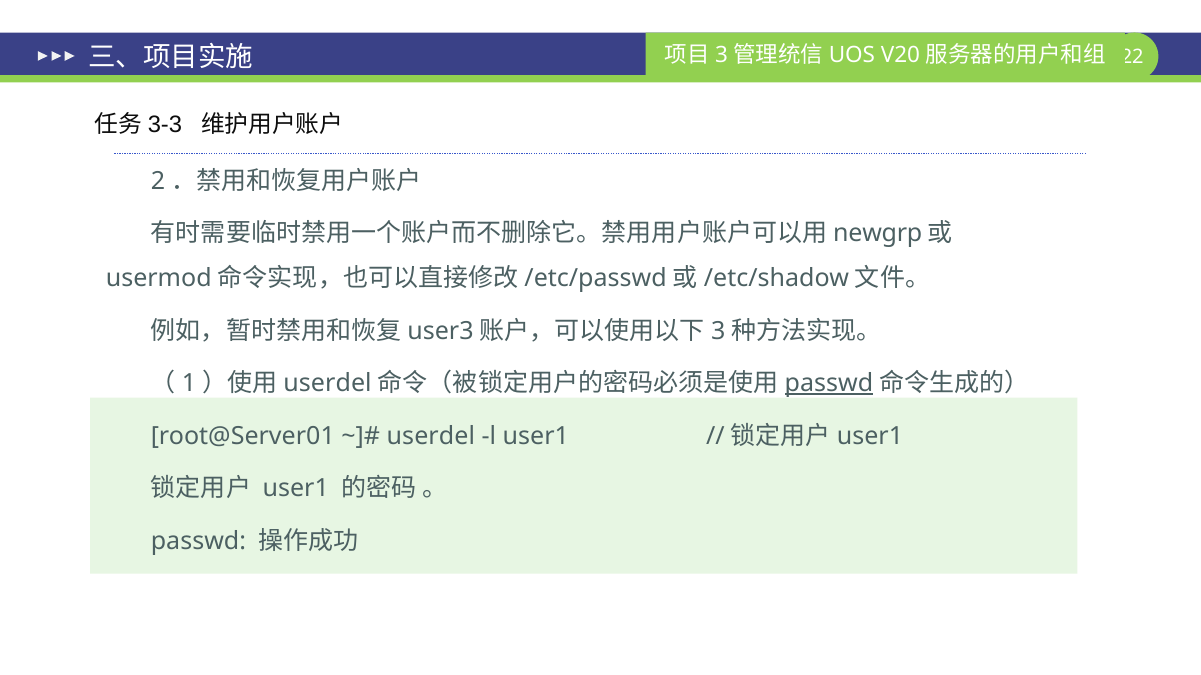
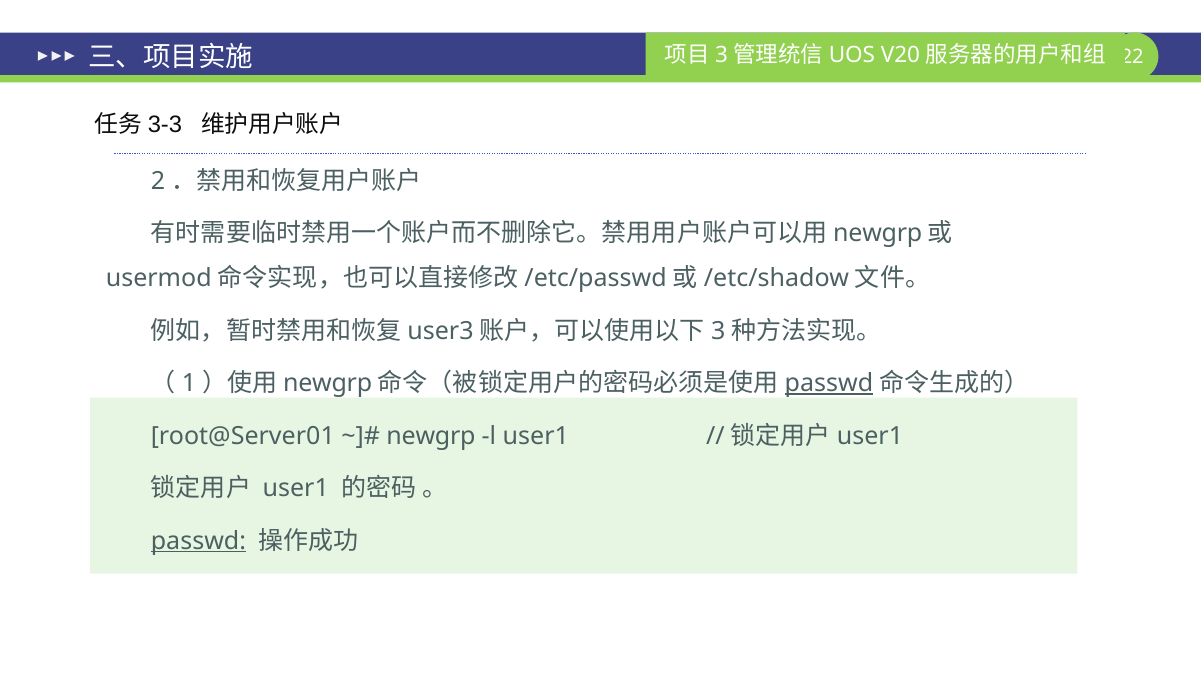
userdel at (327, 384): userdel -> newgrp
userdel at (431, 436): userdel -> newgrp
passwd at (198, 541) underline: none -> present
